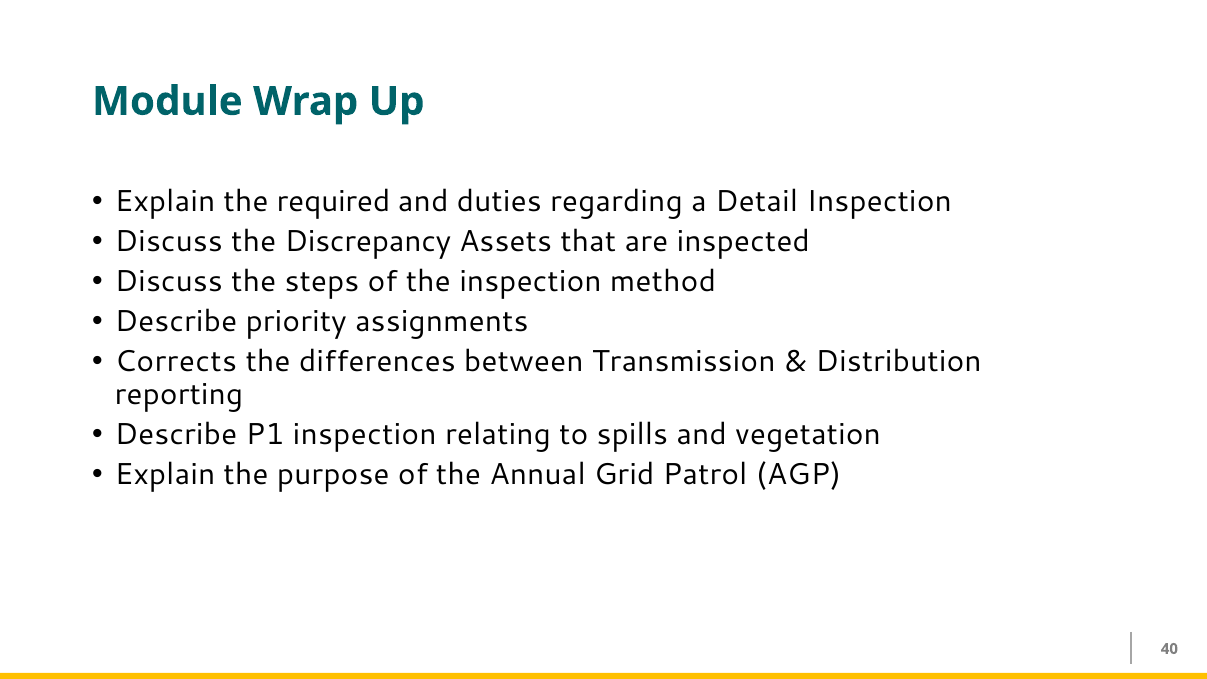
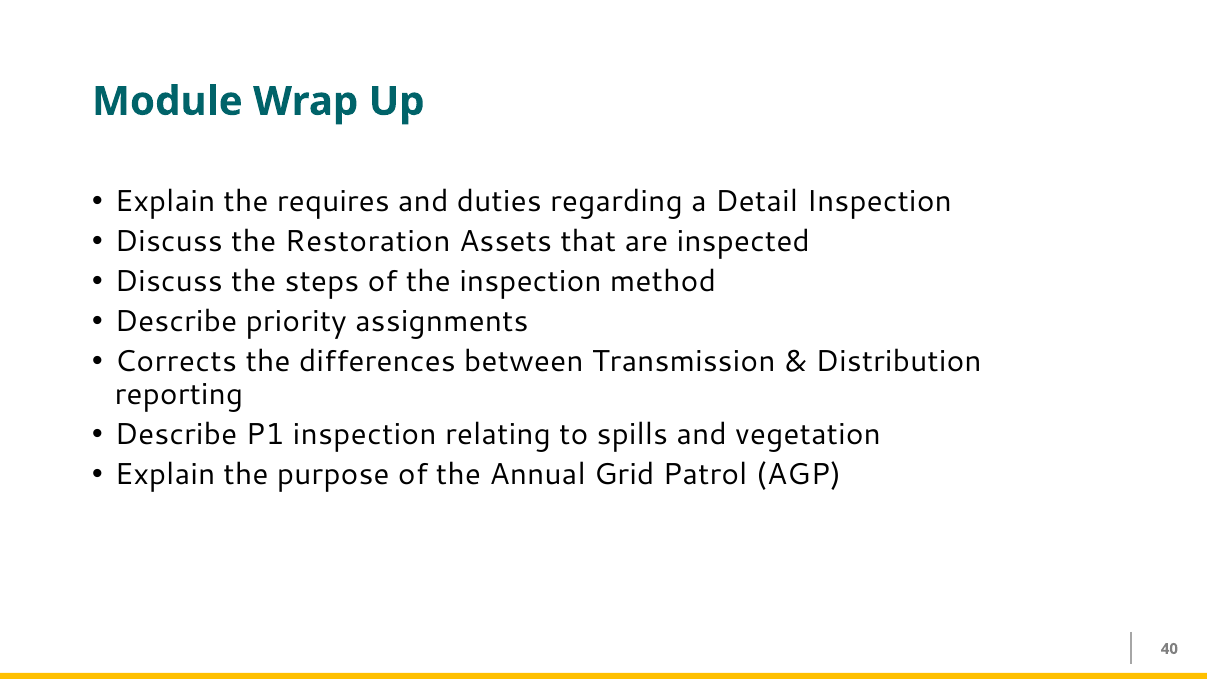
required: required -> requires
Discrepancy: Discrepancy -> Restoration
